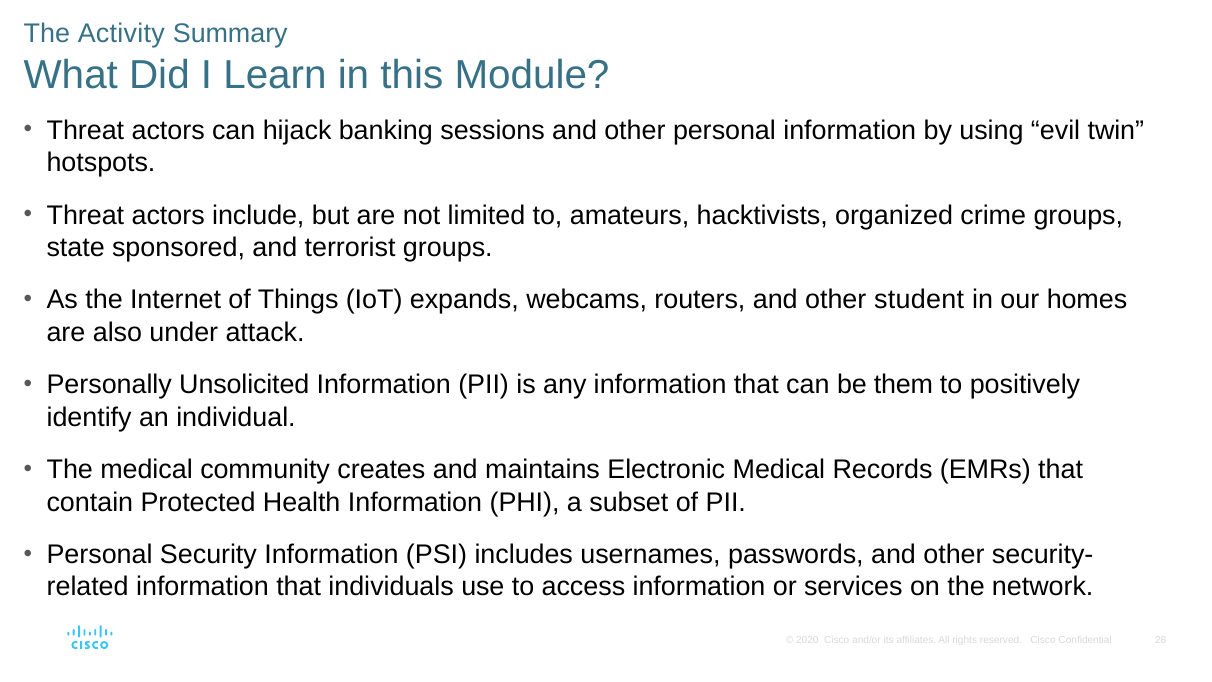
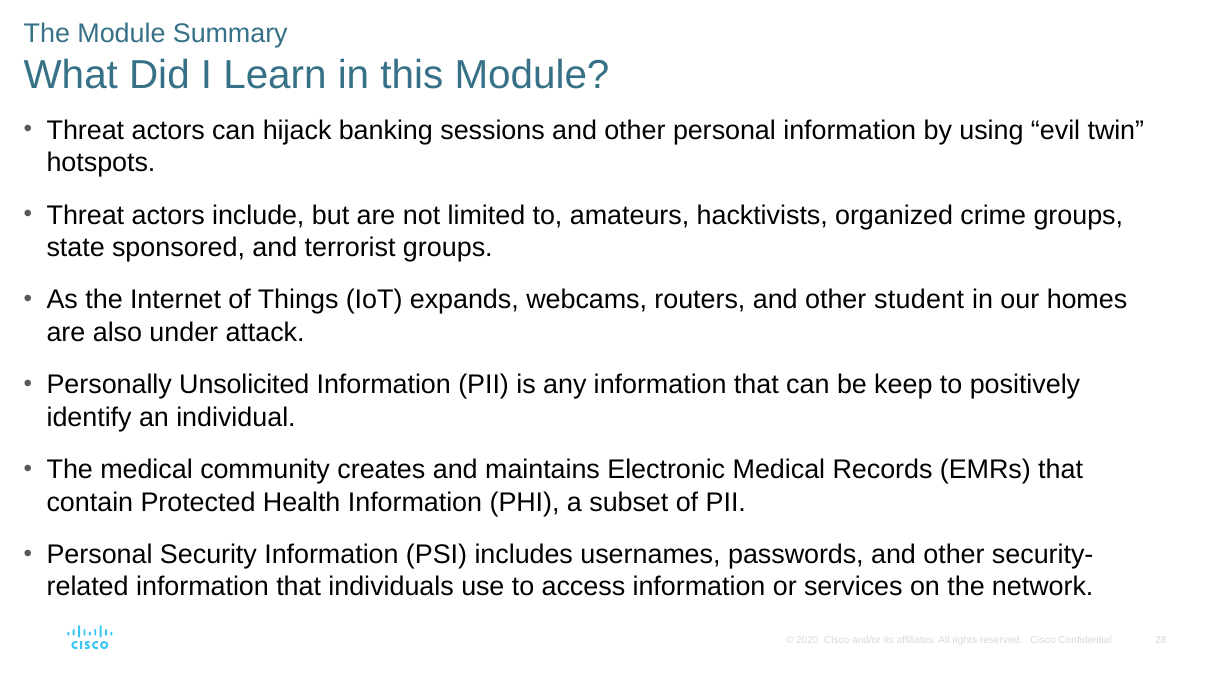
The Activity: Activity -> Module
them: them -> keep
